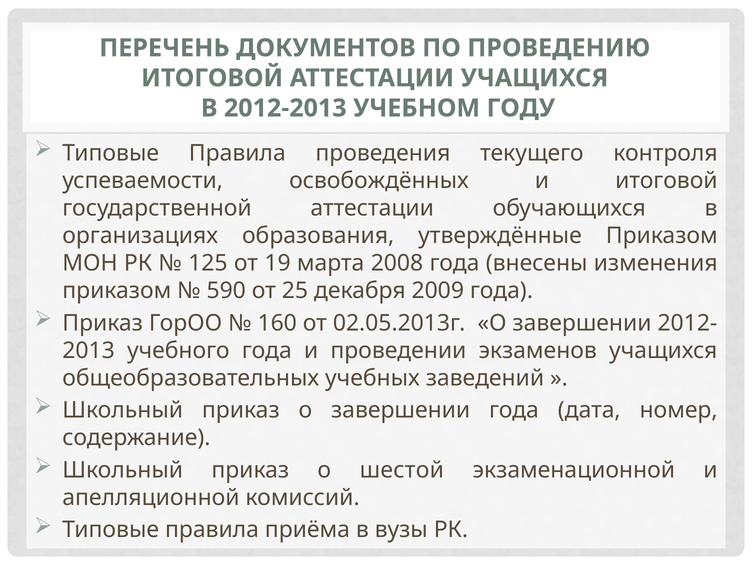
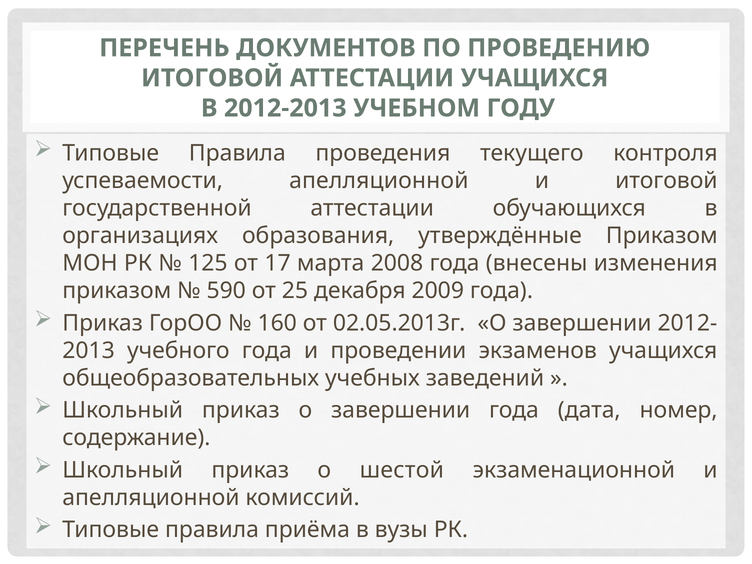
успеваемости освобождённых: освобождённых -> апелляционной
19: 19 -> 17
